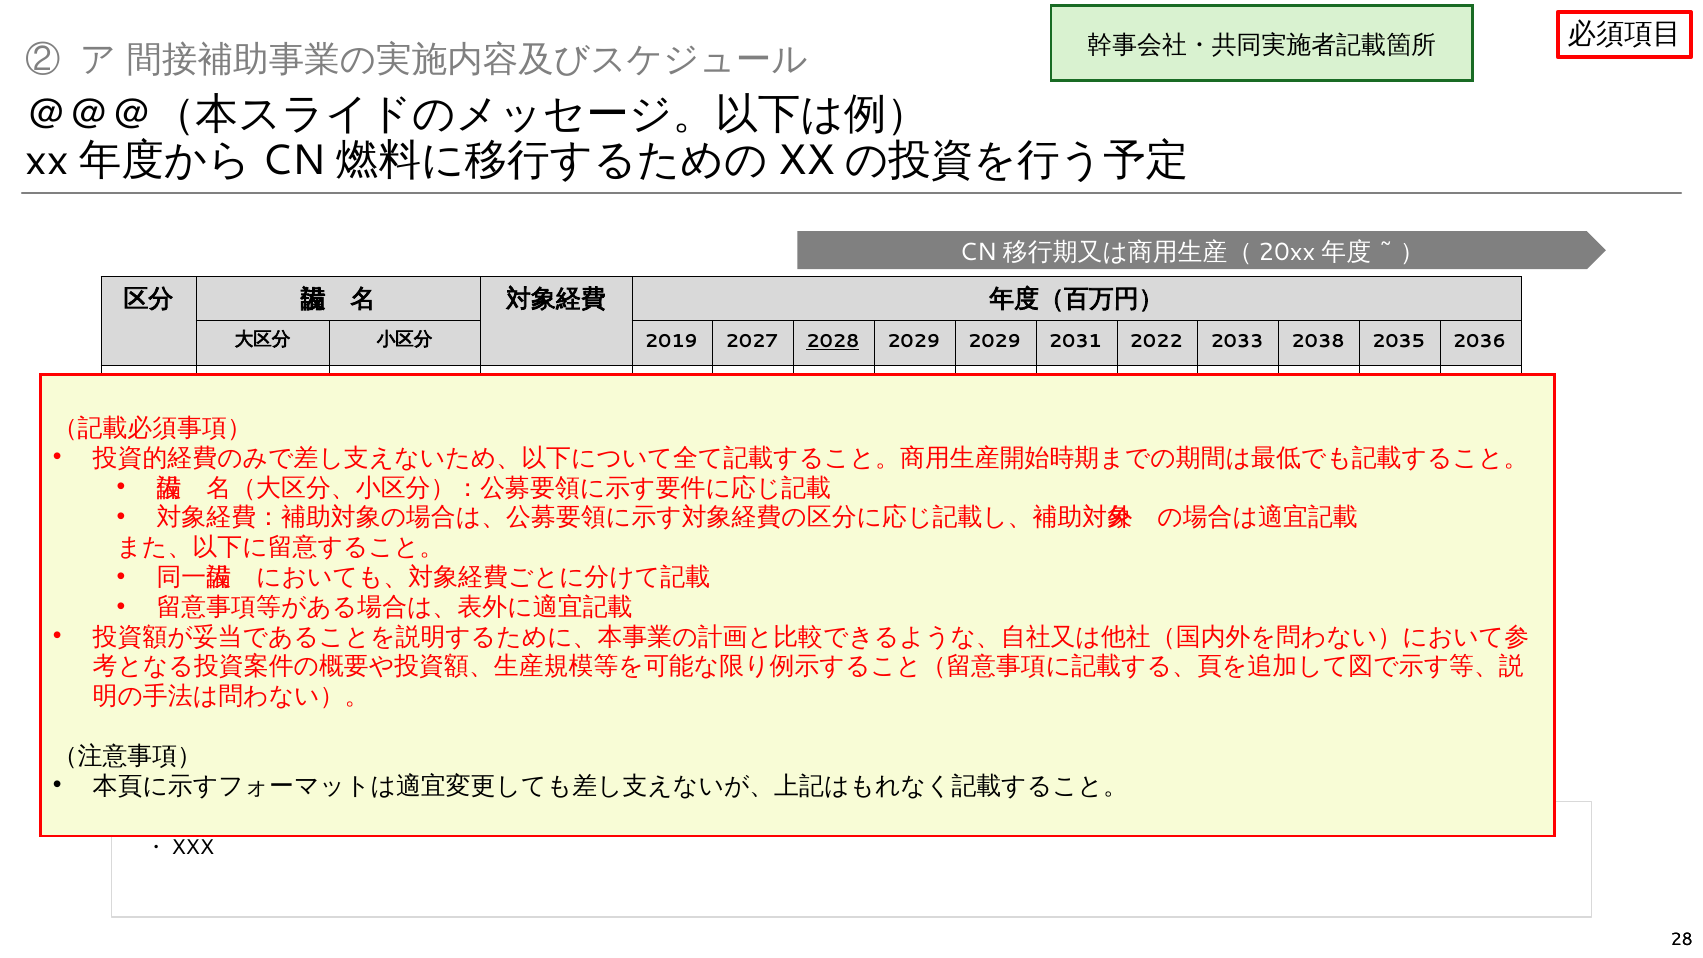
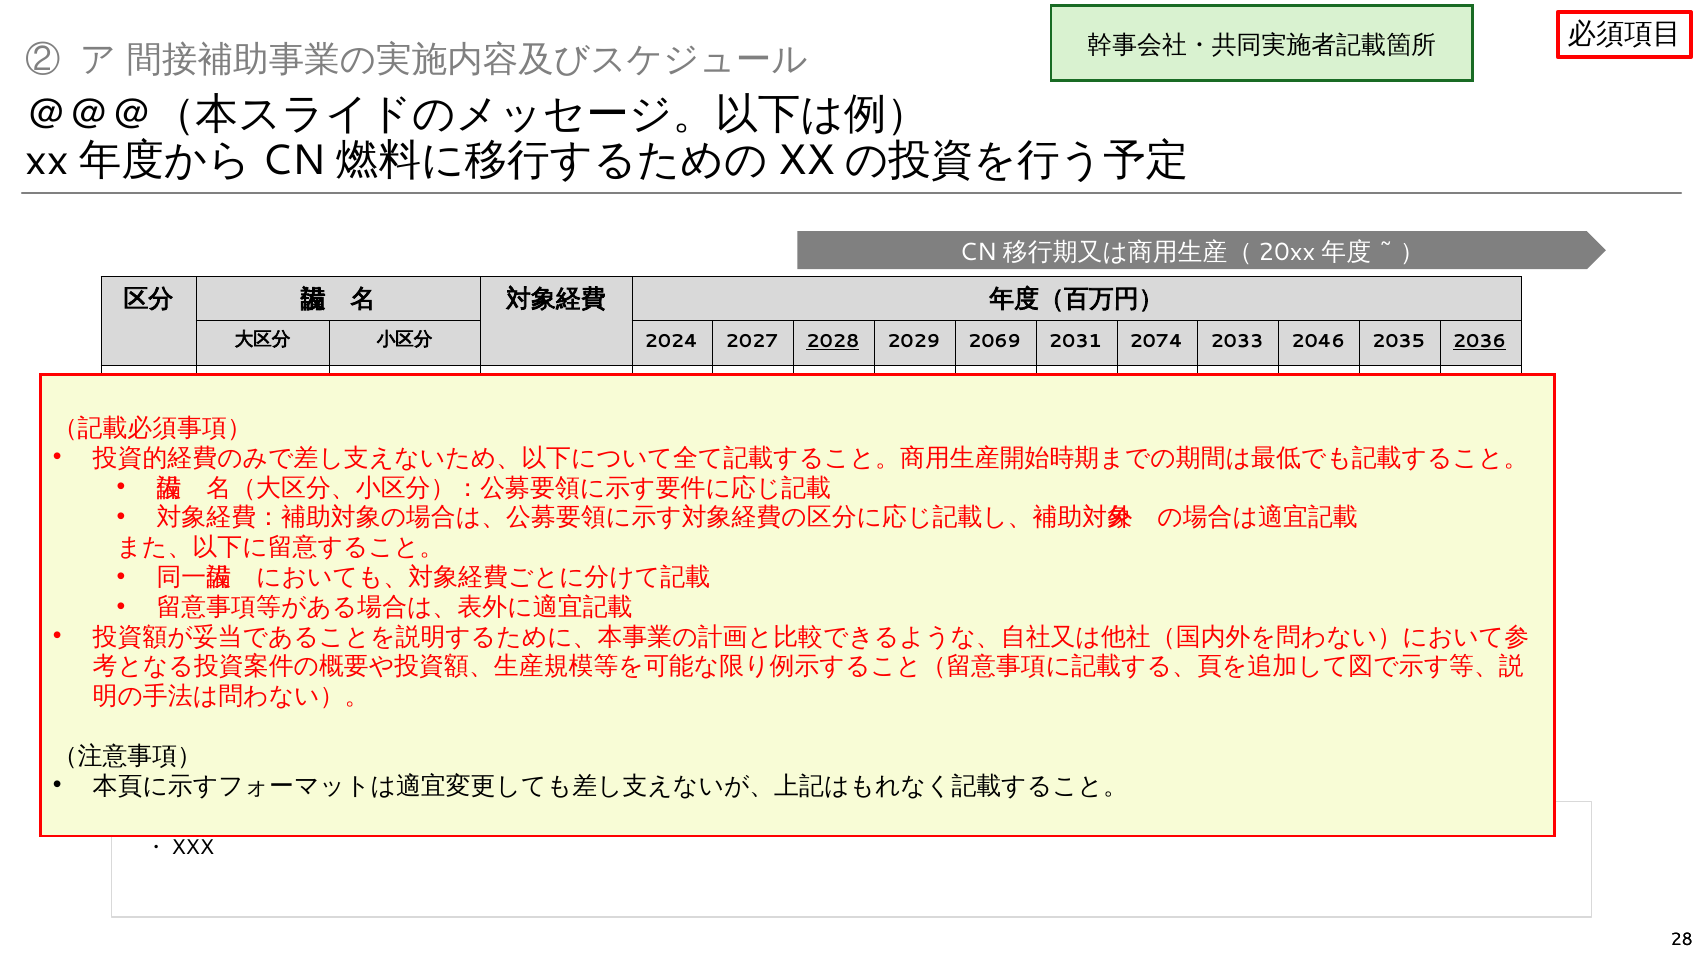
2019: 2019 -> 2024
2029 2029: 2029 -> 2069
2022: 2022 -> 2074
2038: 2038 -> 2046
2036 underline: none -> present
